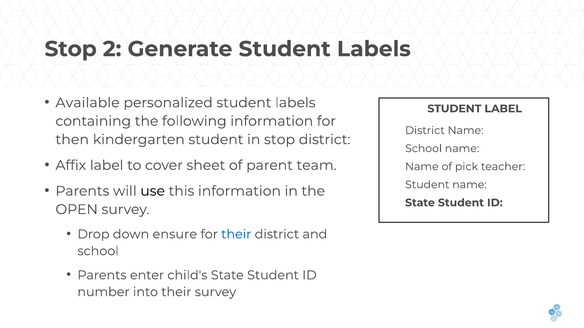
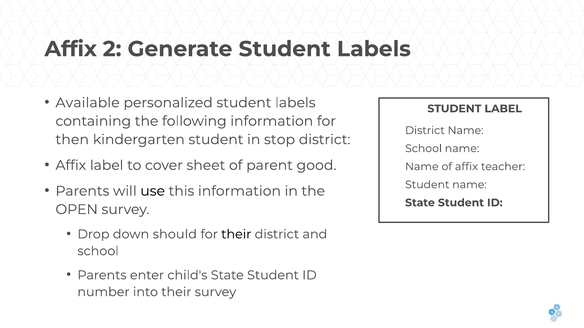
Stop at (71, 49): Stop -> Affix
team: team -> good
of pick: pick -> affix
ensure: ensure -> should
their at (236, 235) colour: blue -> black
